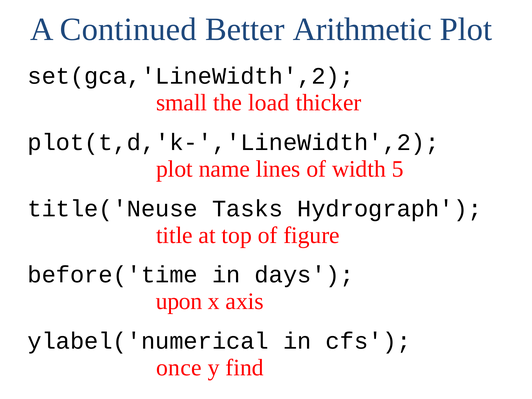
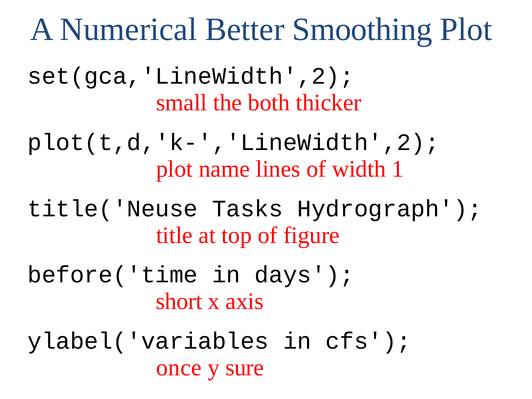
Continued: Continued -> Numerical
Arithmetic: Arithmetic -> Smoothing
load: load -> both
5: 5 -> 1
upon: upon -> short
ylabel('numerical: ylabel('numerical -> ylabel('variables
find: find -> sure
